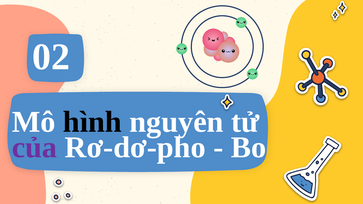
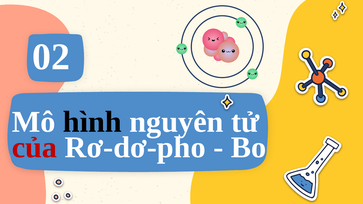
của colour: purple -> red
